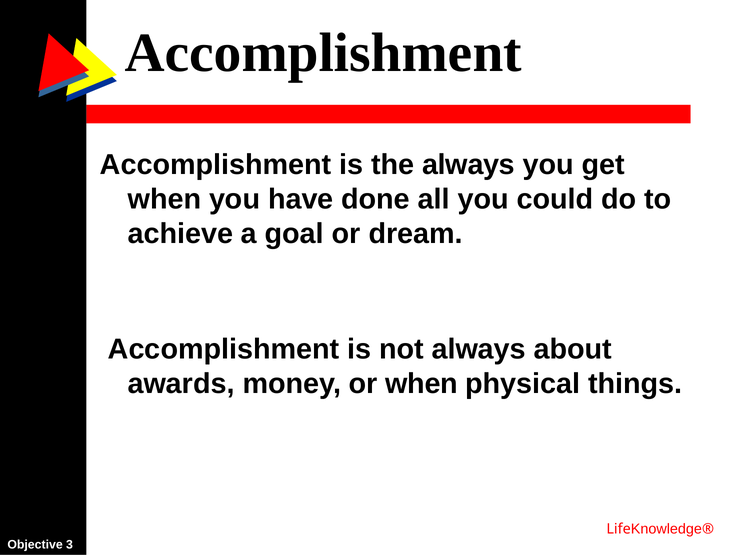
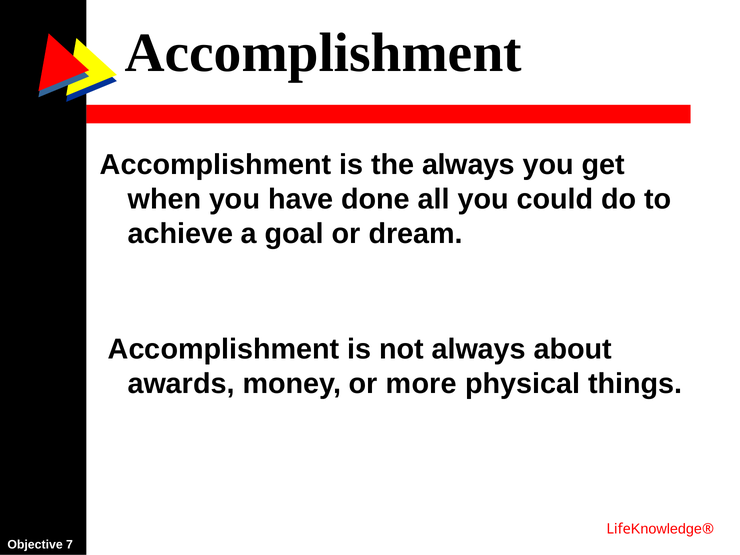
or when: when -> more
3: 3 -> 7
